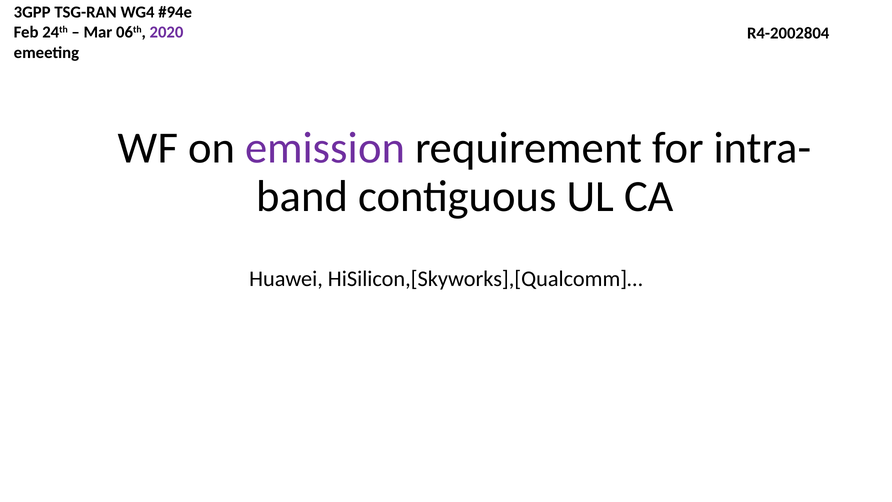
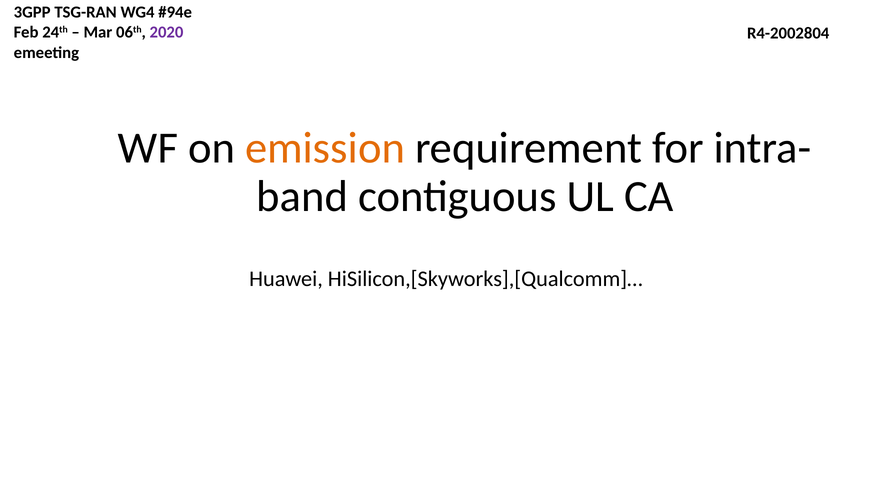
emission colour: purple -> orange
